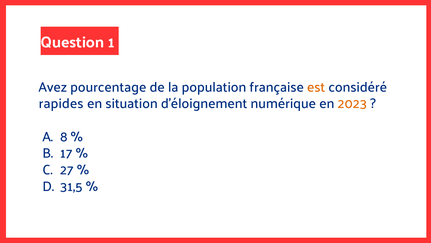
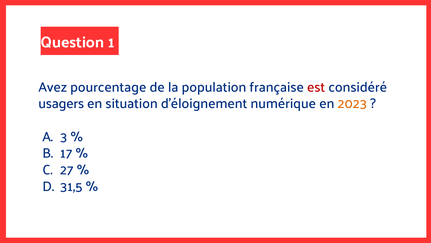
est colour: orange -> red
rapides: rapides -> usagers
8: 8 -> 3
